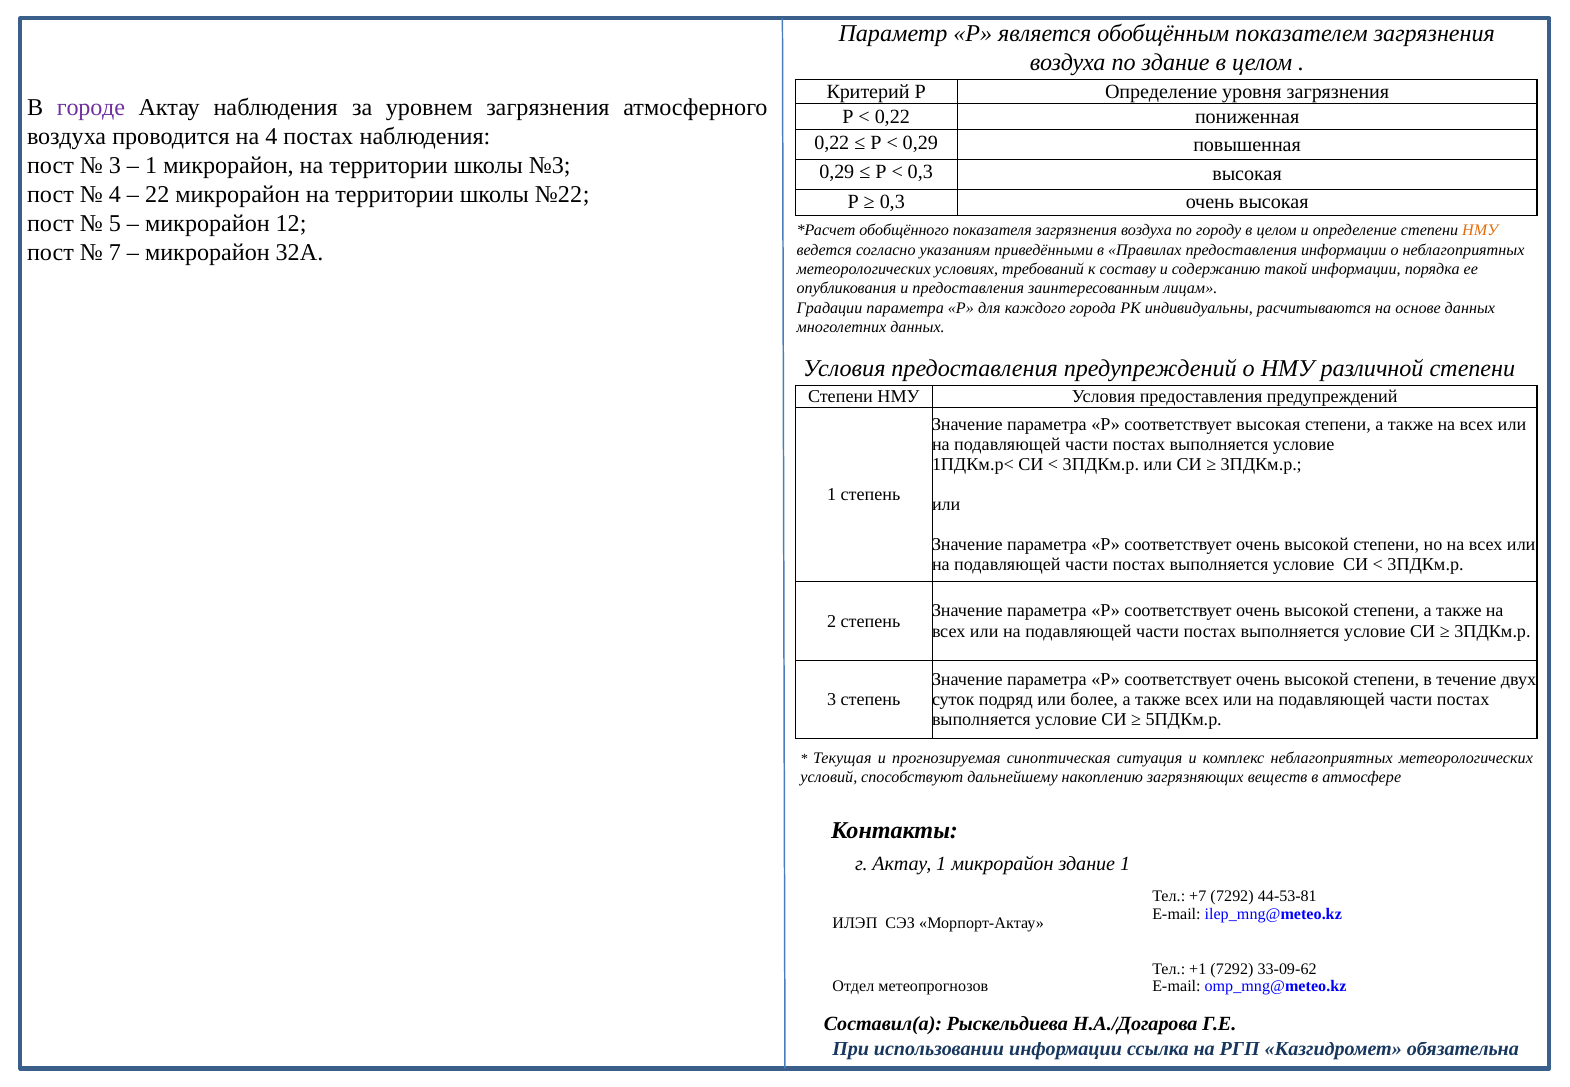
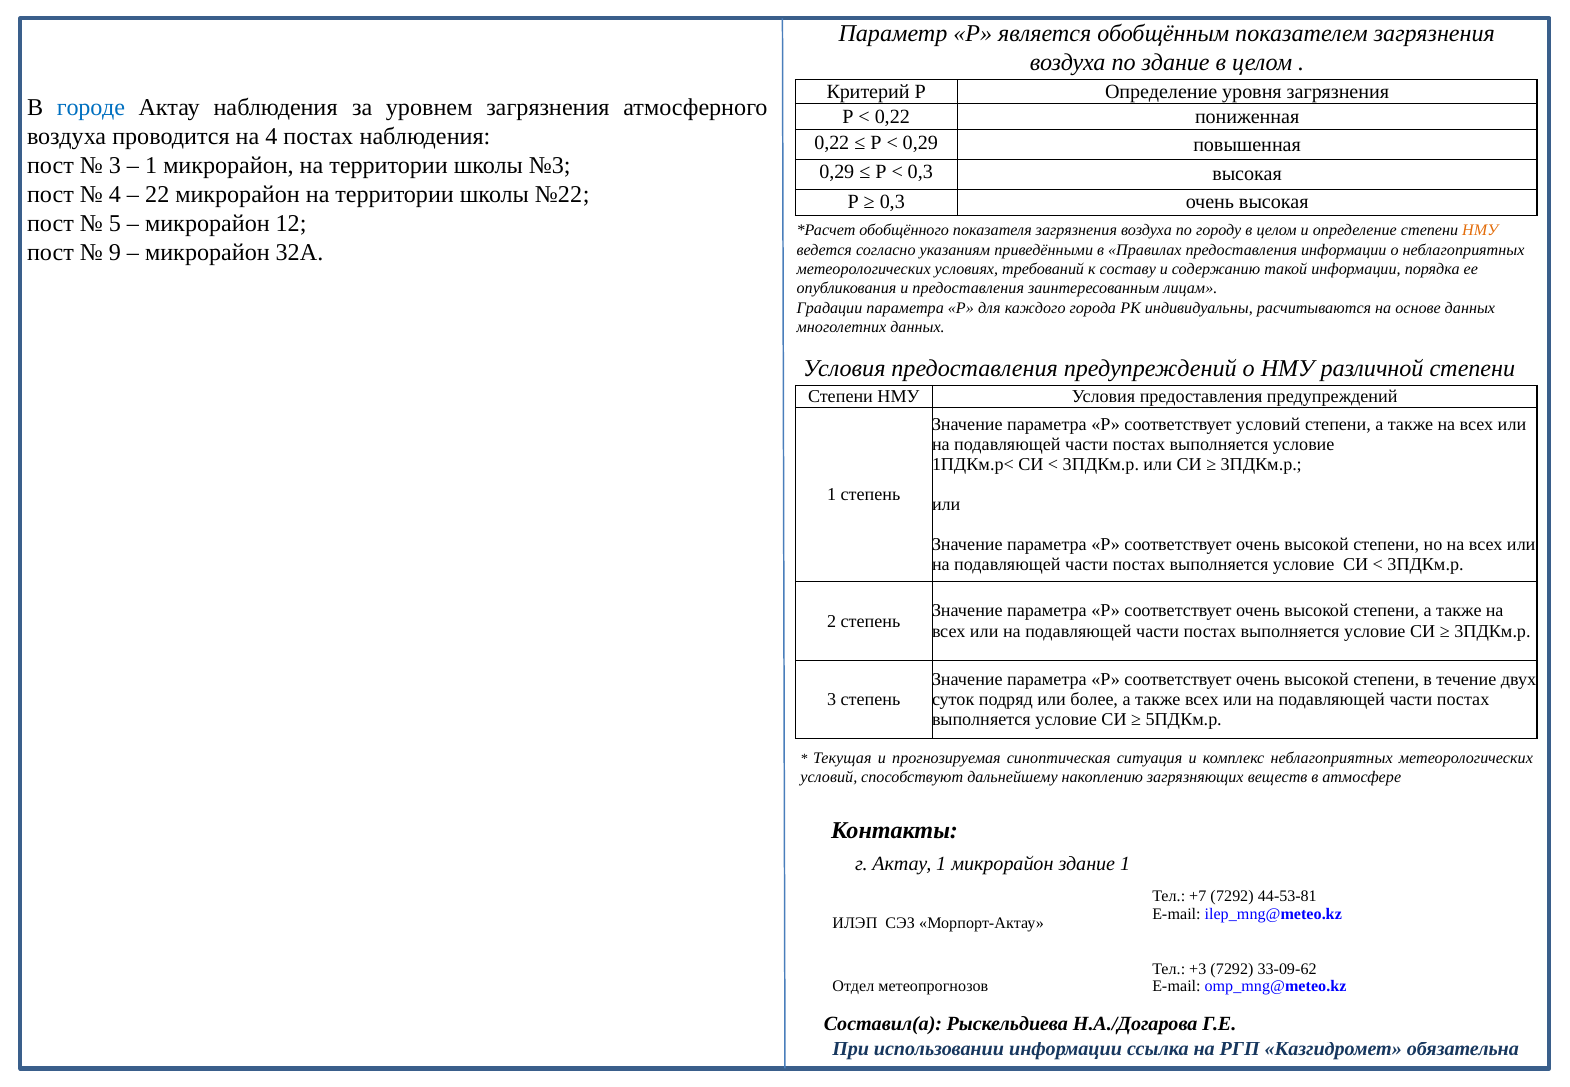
городе colour: purple -> blue
7: 7 -> 9
соответствует высокая: высокая -> условий
+1: +1 -> +3
